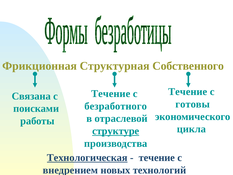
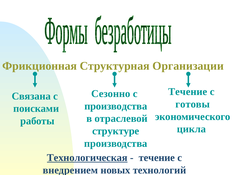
Собственного: Собственного -> Организации
Течение at (111, 94): Течение -> Сезонно
безработного at (116, 106): безработного -> производства
структуре underline: present -> none
